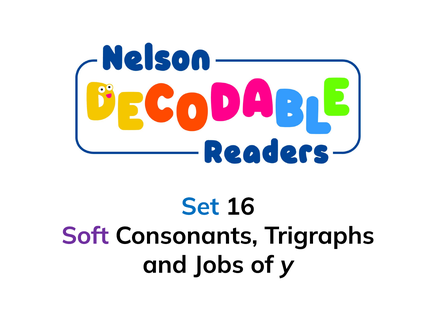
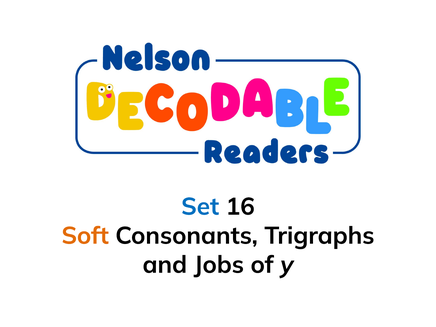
Soft colour: purple -> orange
